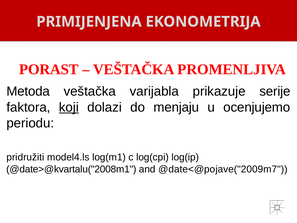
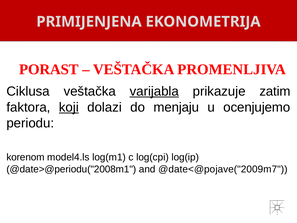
Metoda: Metoda -> Ciklusa
varijabla underline: none -> present
serije: serije -> zatim
pridružiti: pridružiti -> korenom
@date>@kvartalu("2008m1: @date>@kvartalu("2008m1 -> @date>@periodu("2008m1
